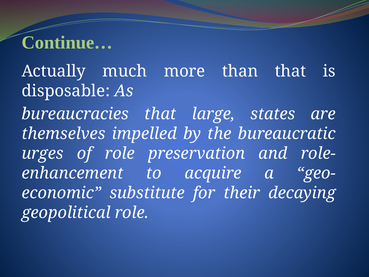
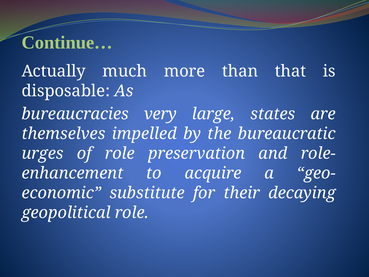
bureaucracies that: that -> very
